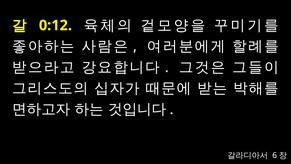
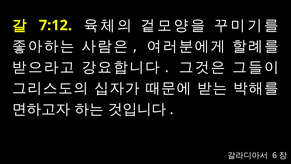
0:12: 0:12 -> 7:12
